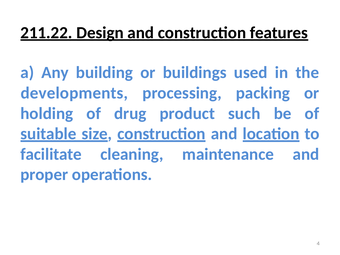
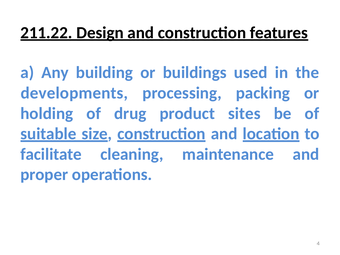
such: such -> sites
